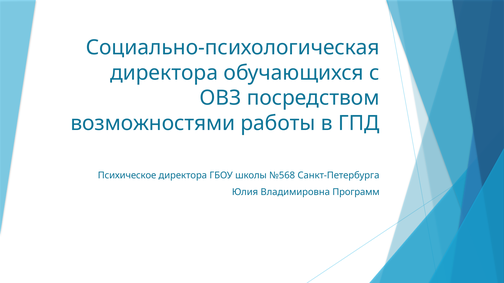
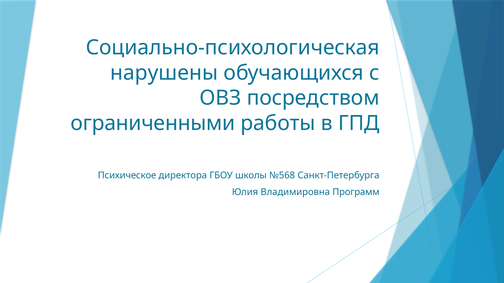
директора at (164, 73): директора -> нарушены
возможностями: возможностями -> ограниченными
